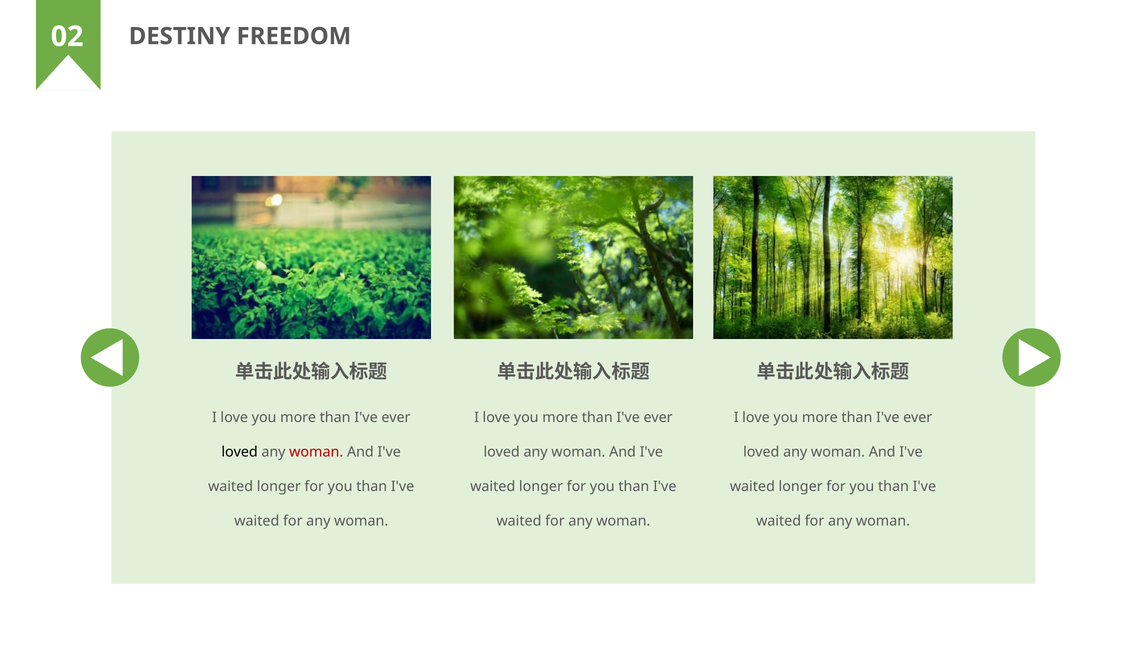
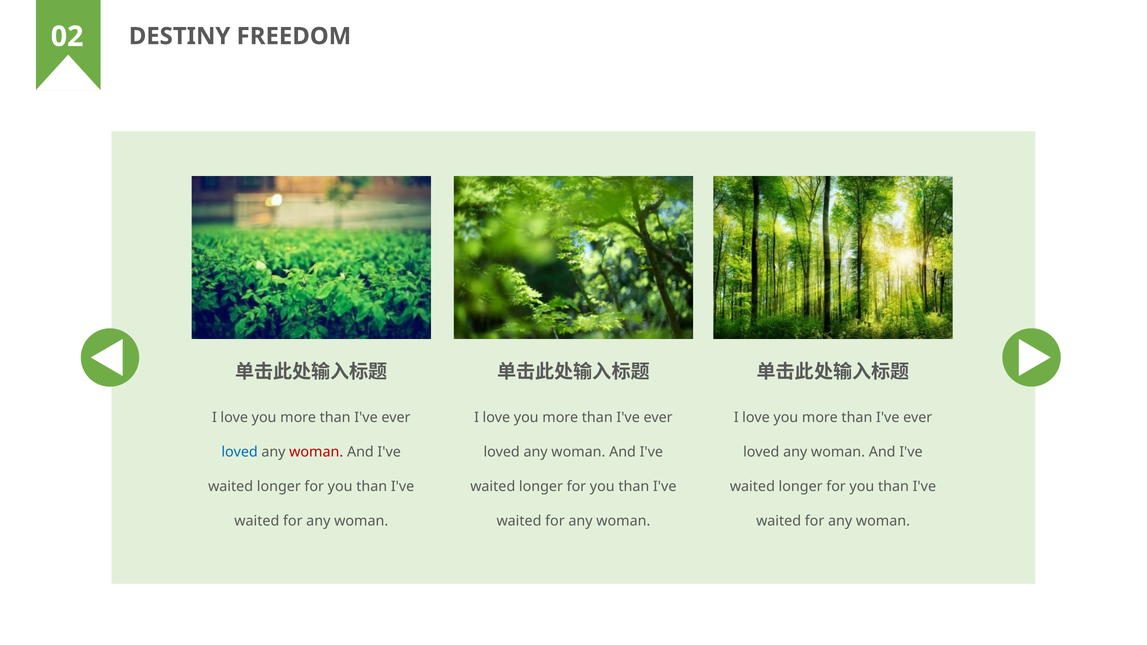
loved at (240, 452) colour: black -> blue
